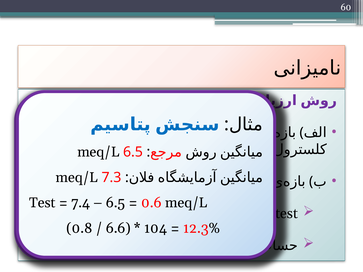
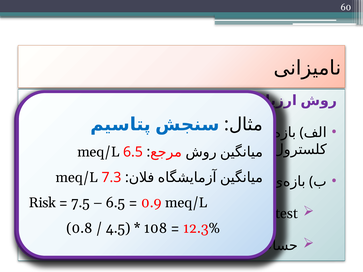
Test: Test -> Risk
7.4: 7.4 -> 7.5
0.6: 0.6 -> 0.9
6.6: 6.6 -> 4.5
104: 104 -> 108
